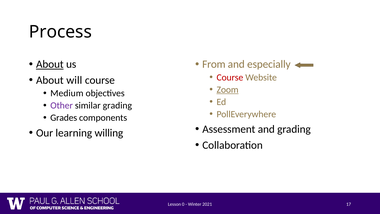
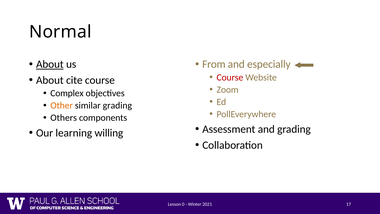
Process: Process -> Normal
will: will -> cite
Zoom underline: present -> none
Medium: Medium -> Complex
Other colour: purple -> orange
Grades: Grades -> Others
